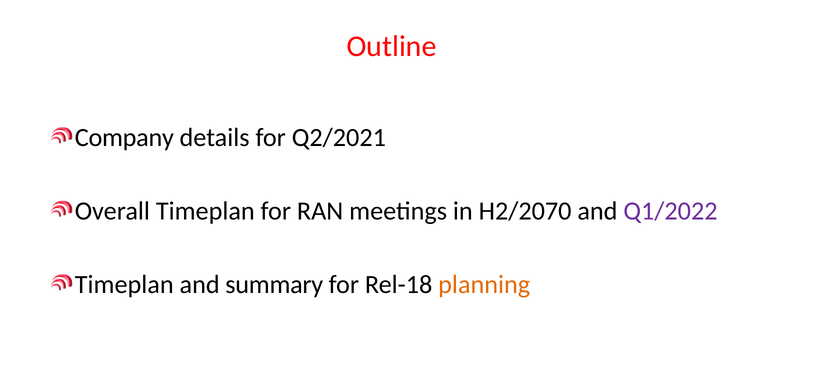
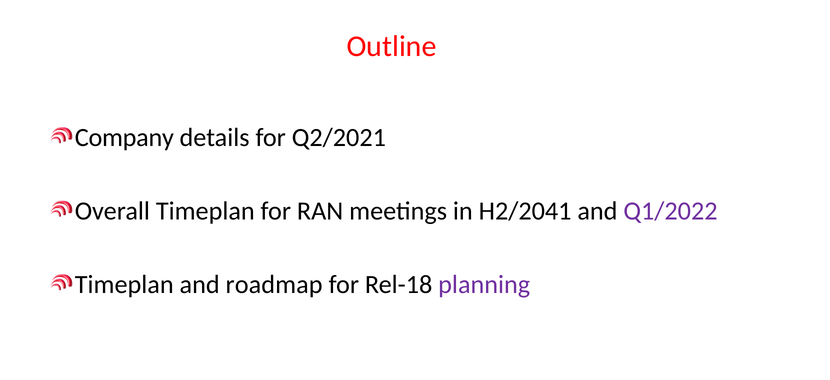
H2/2070: H2/2070 -> H2/2041
summary: summary -> roadmap
planning colour: orange -> purple
